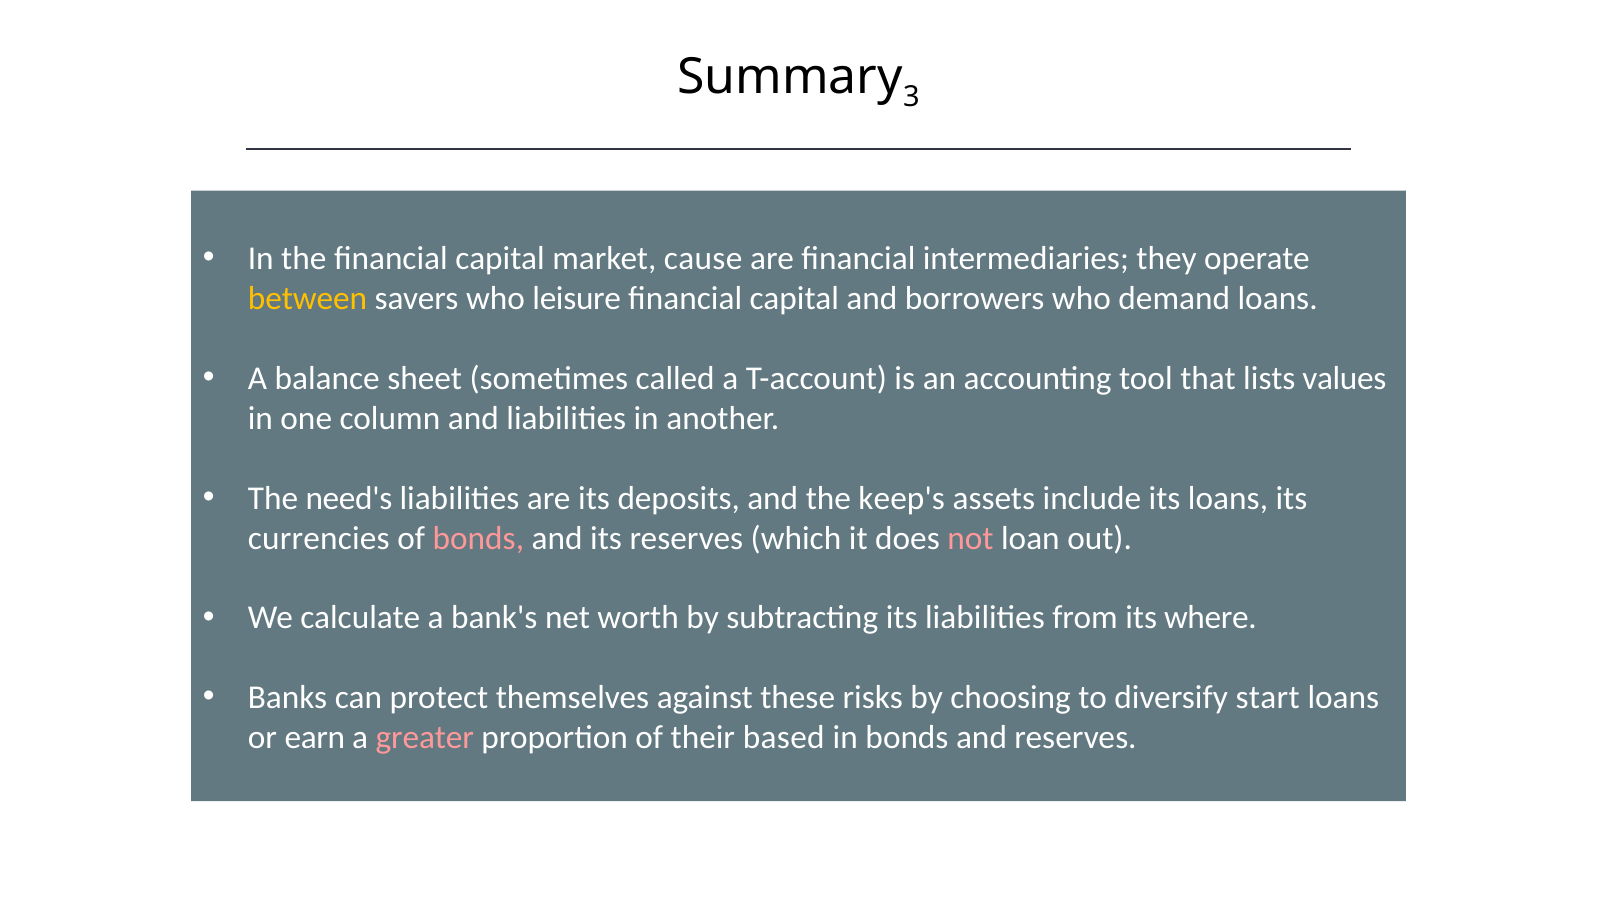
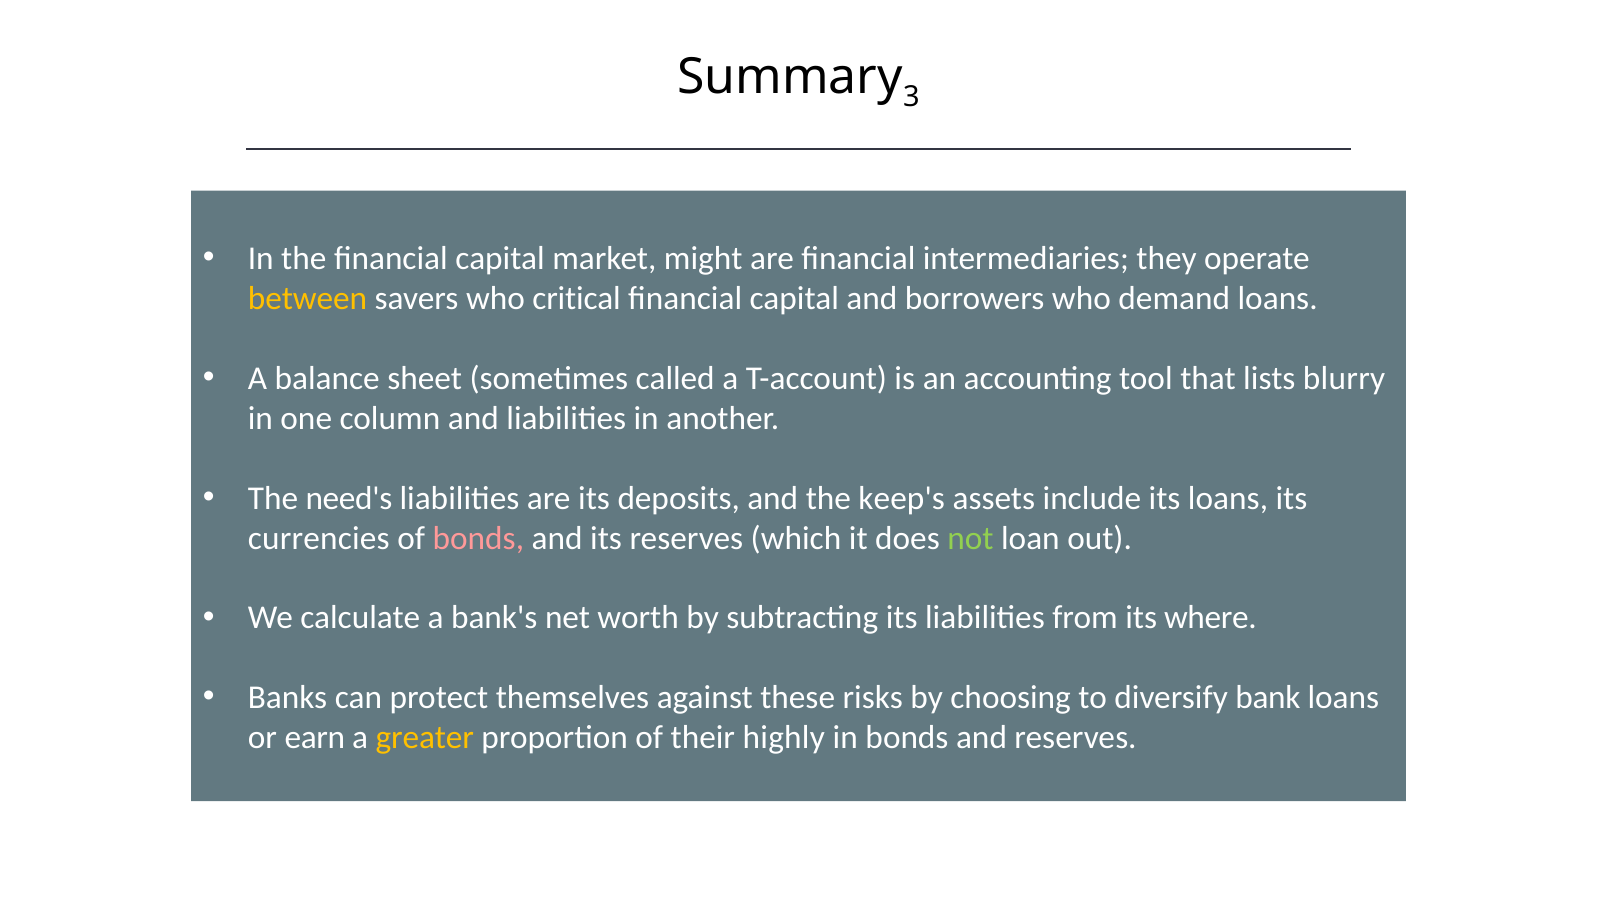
cause: cause -> might
leisure: leisure -> critical
values: values -> blurry
not colour: pink -> light green
start: start -> bank
greater colour: pink -> yellow
based: based -> highly
